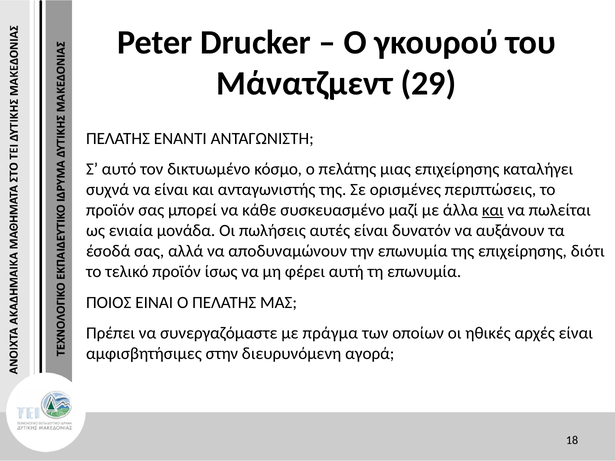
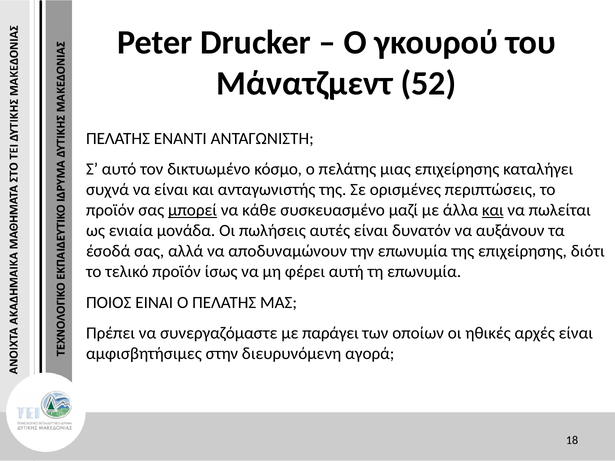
29: 29 -> 52
μπορεί underline: none -> present
πράγμα: πράγμα -> παράγει
